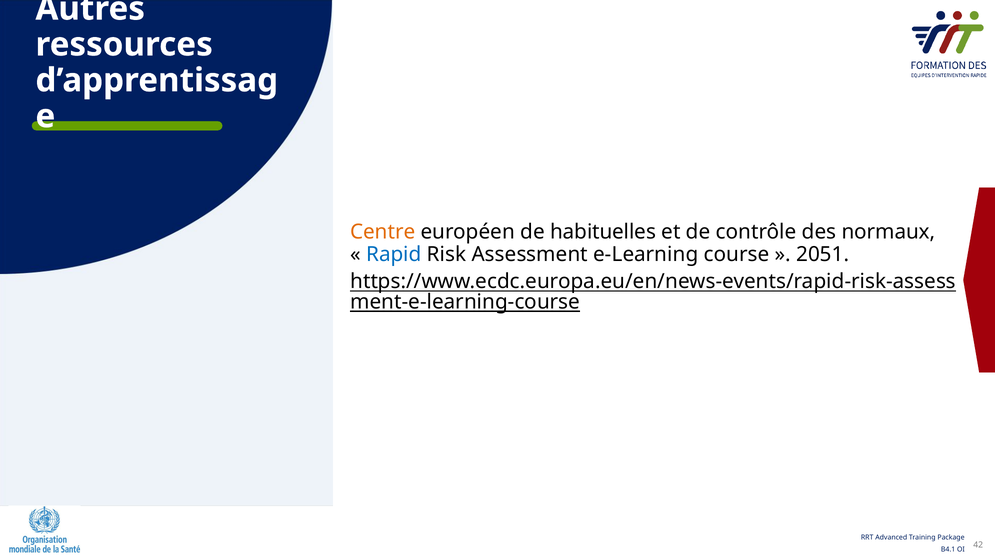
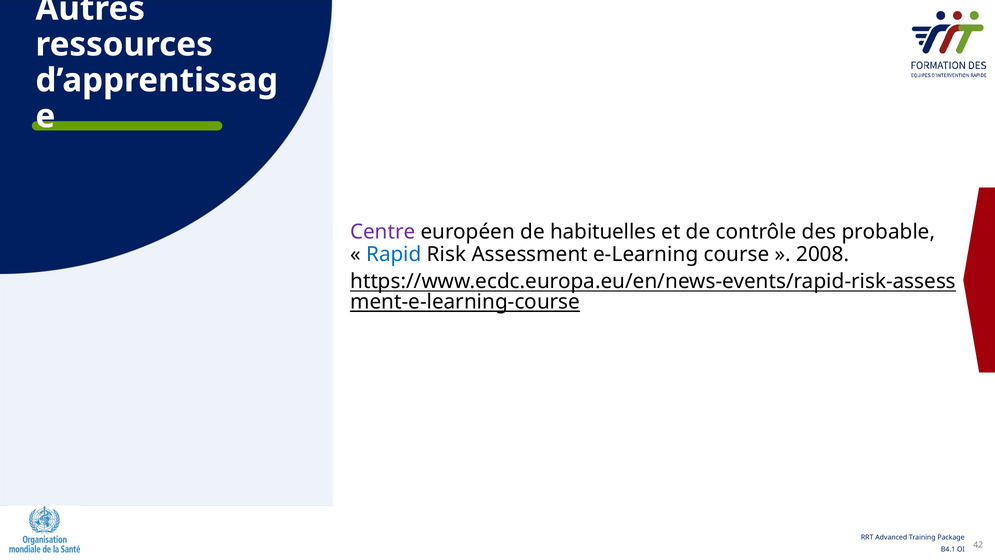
Centre colour: orange -> purple
normaux: normaux -> probable
2051: 2051 -> 2008
